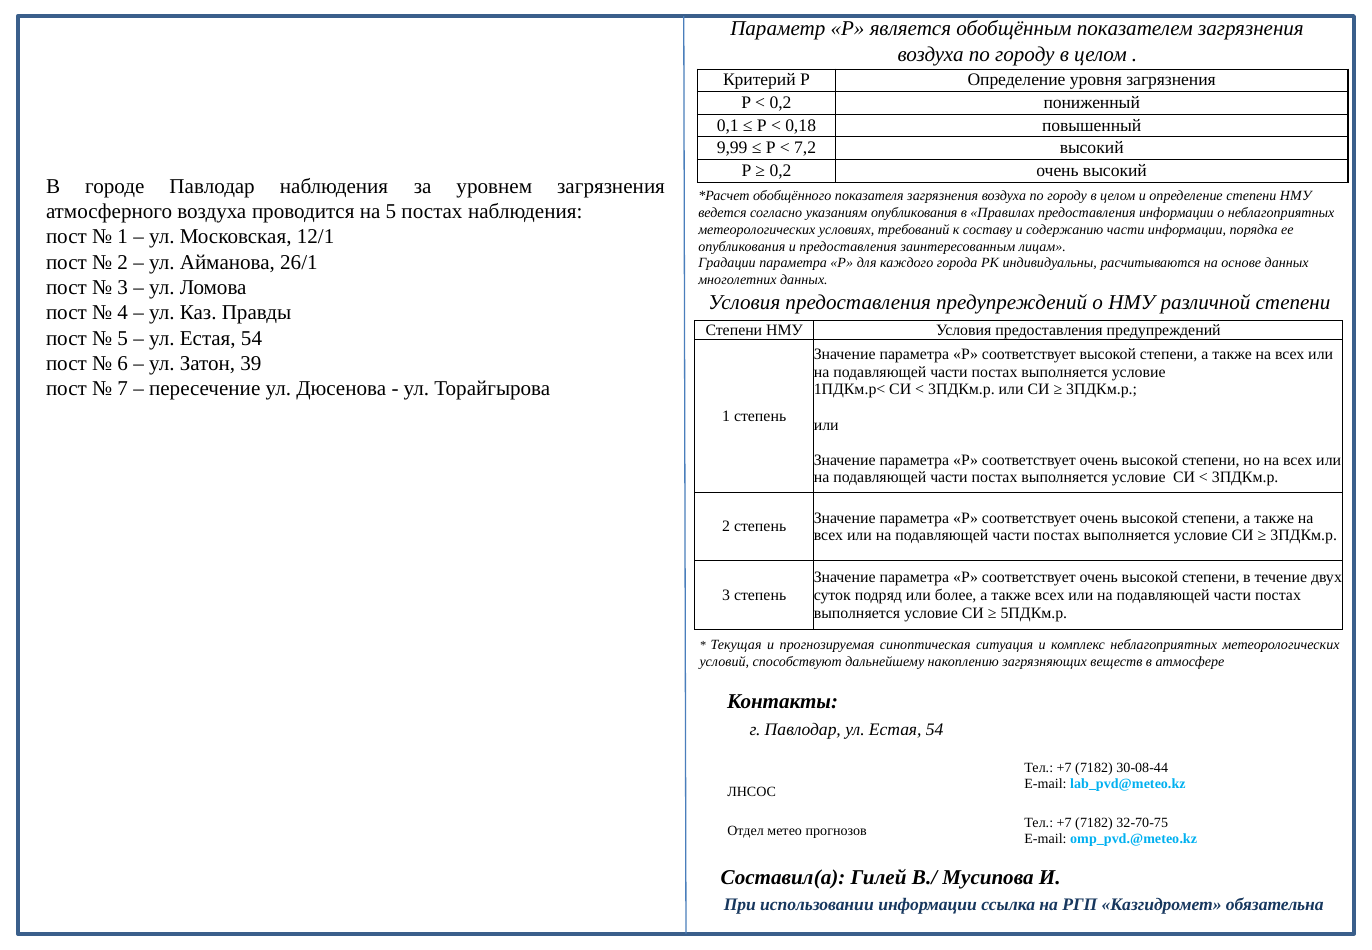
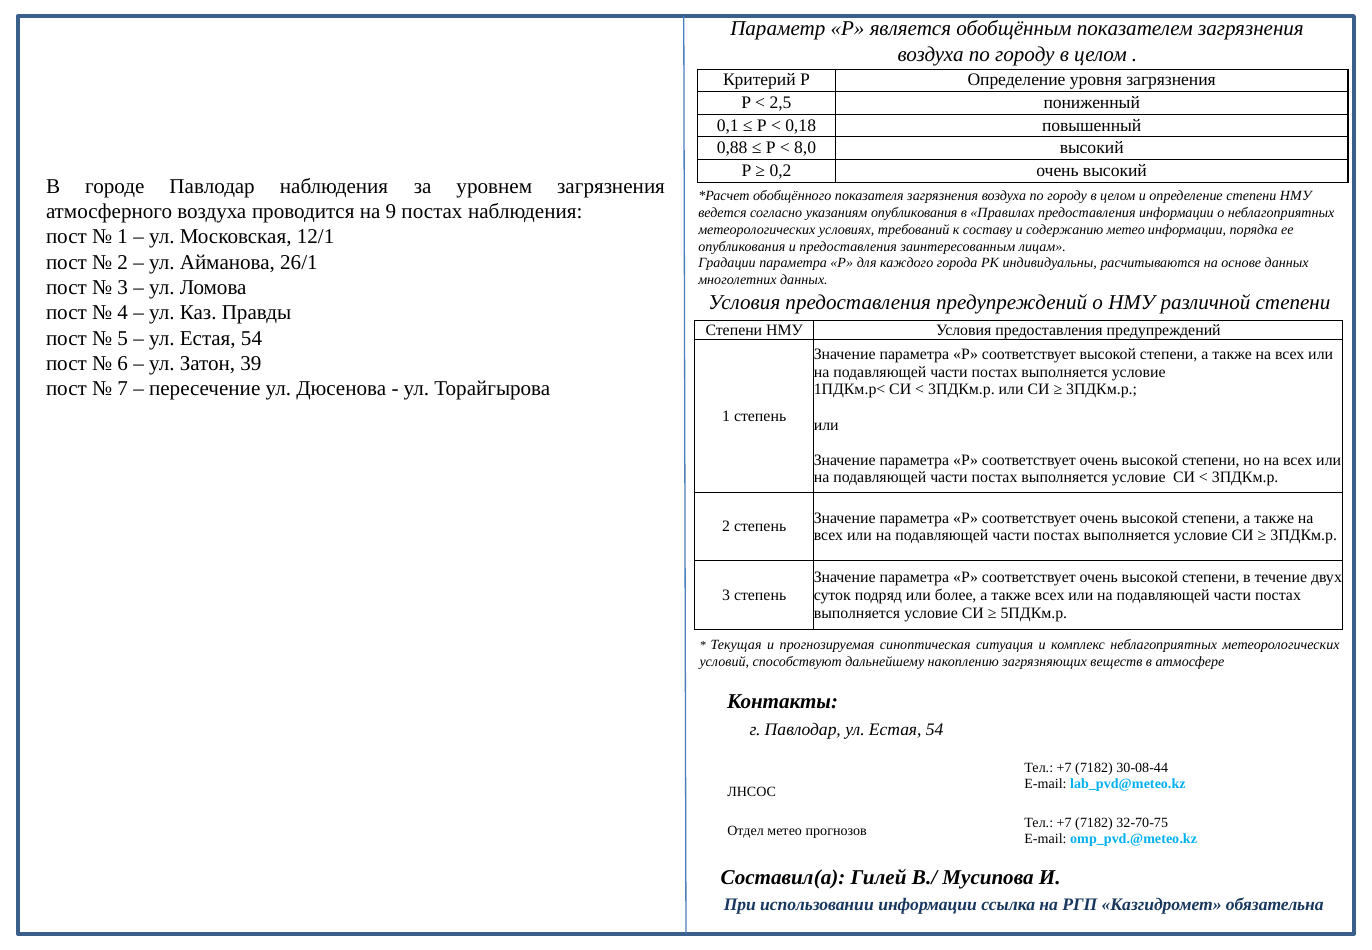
0,2 at (781, 103): 0,2 -> 2,5
9,99: 9,99 -> 0,88
7,2: 7,2 -> 8,0
на 5: 5 -> 9
содержанию части: части -> метео
